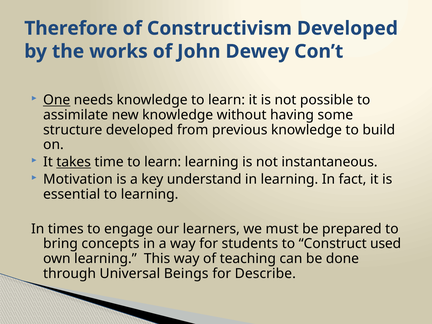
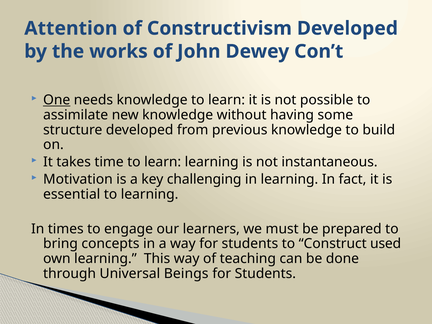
Therefore: Therefore -> Attention
takes underline: present -> none
understand: understand -> challenging
Describe at (265, 274): Describe -> Students
